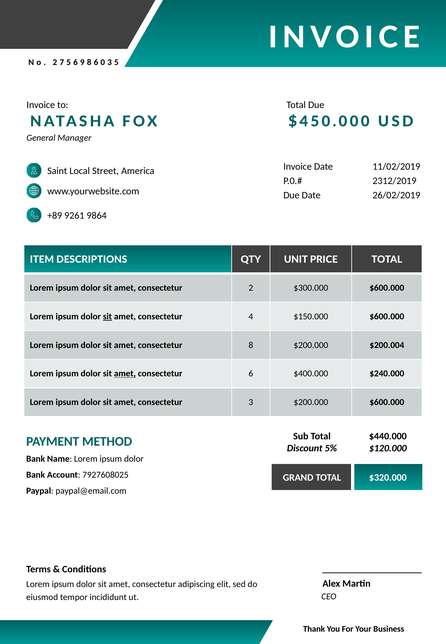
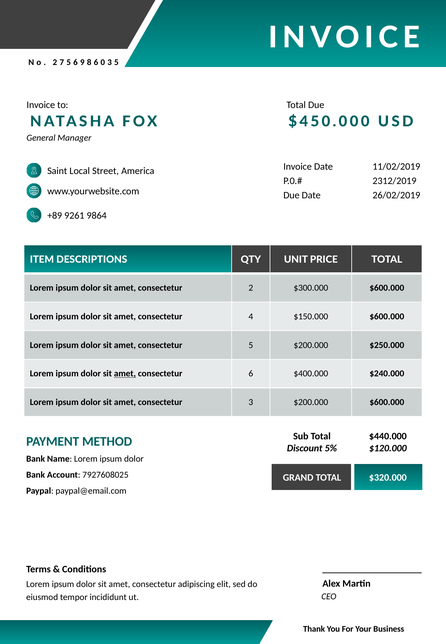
sit at (107, 317) underline: present -> none
consectetur 8: 8 -> 5
$200.004: $200.004 -> $250.000
